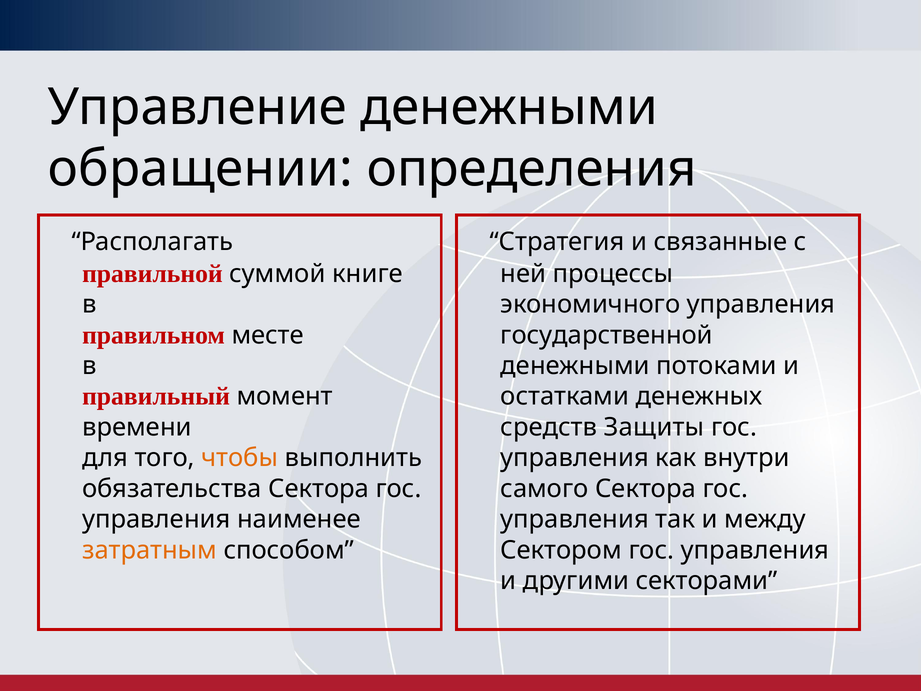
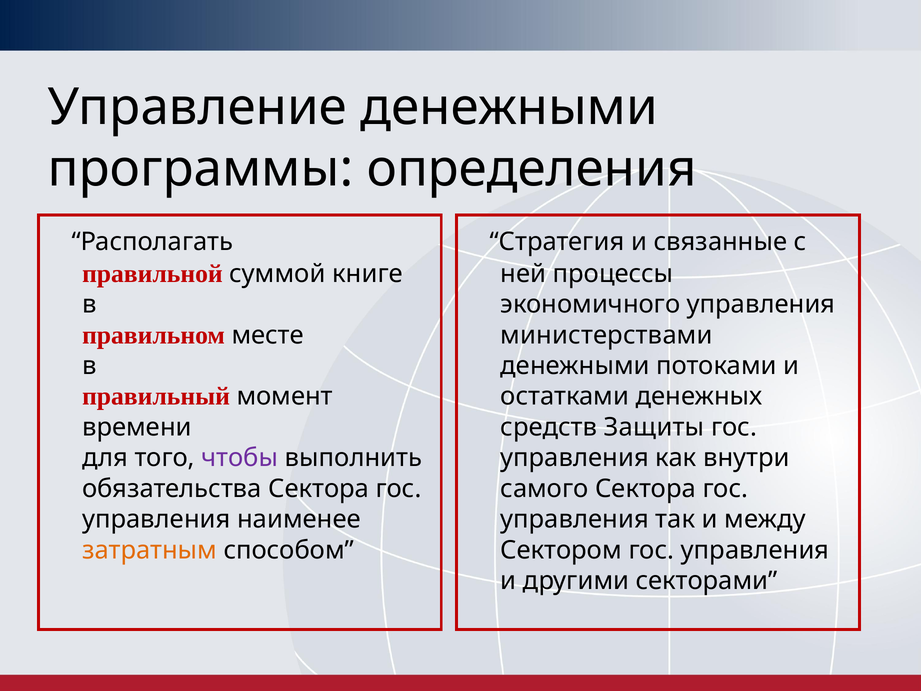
обращении: обращении -> программы
государственной: государственной -> министерствами
чтобы colour: orange -> purple
